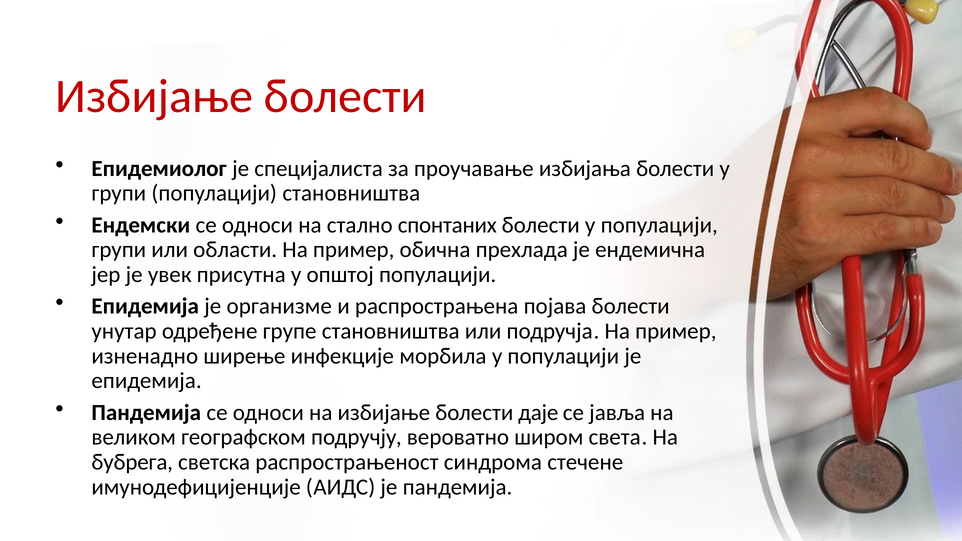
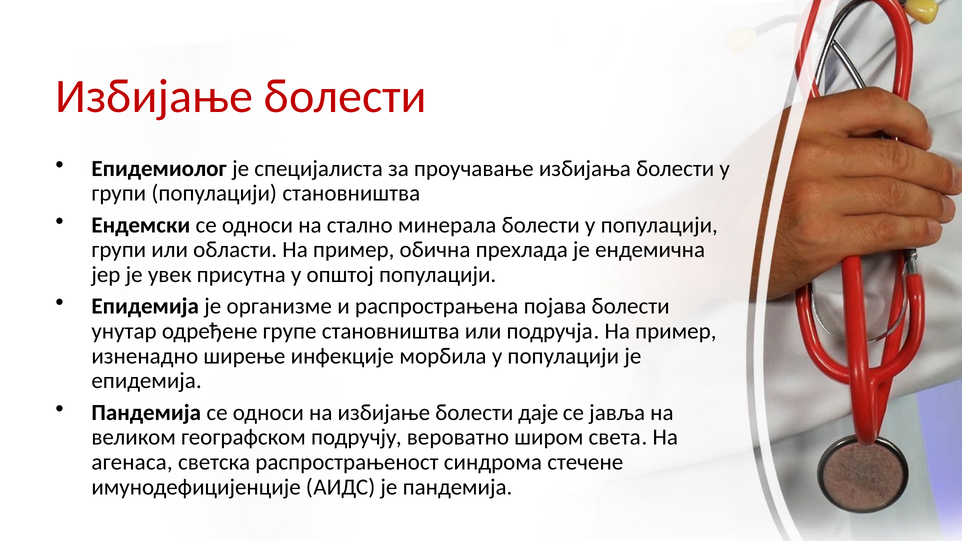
спонтаних: спонтаних -> минерала
бубрега: бубрега -> агенаса
